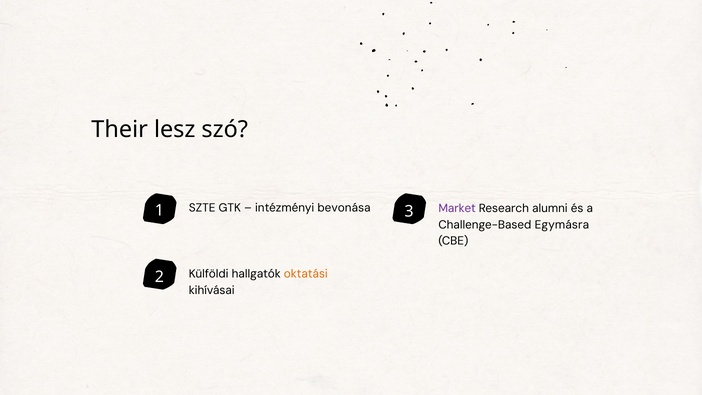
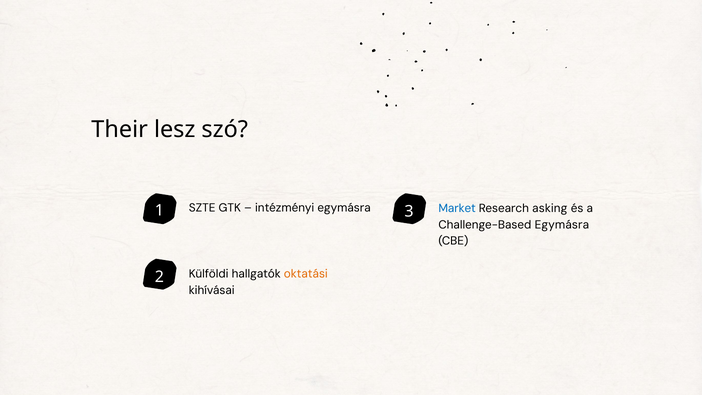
intézményi bevonása: bevonása -> egymásra
Market colour: purple -> blue
alumni: alumni -> asking
